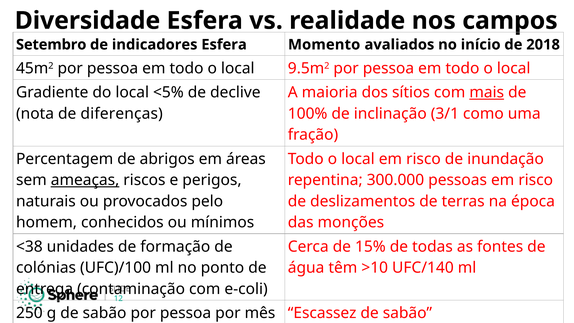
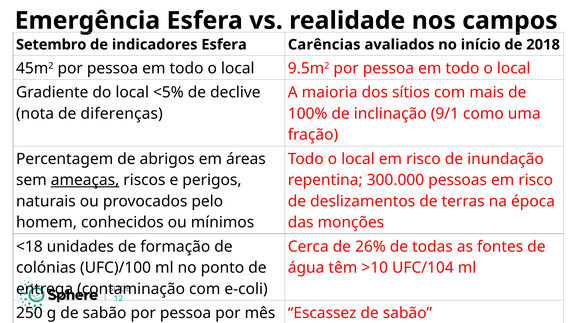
Diversidade: Diversidade -> Emergência
Momento: Momento -> Carências
mais underline: present -> none
3/1: 3/1 -> 9/1
<38: <38 -> <18
15%: 15% -> 26%
UFC/140: UFC/140 -> UFC/104
